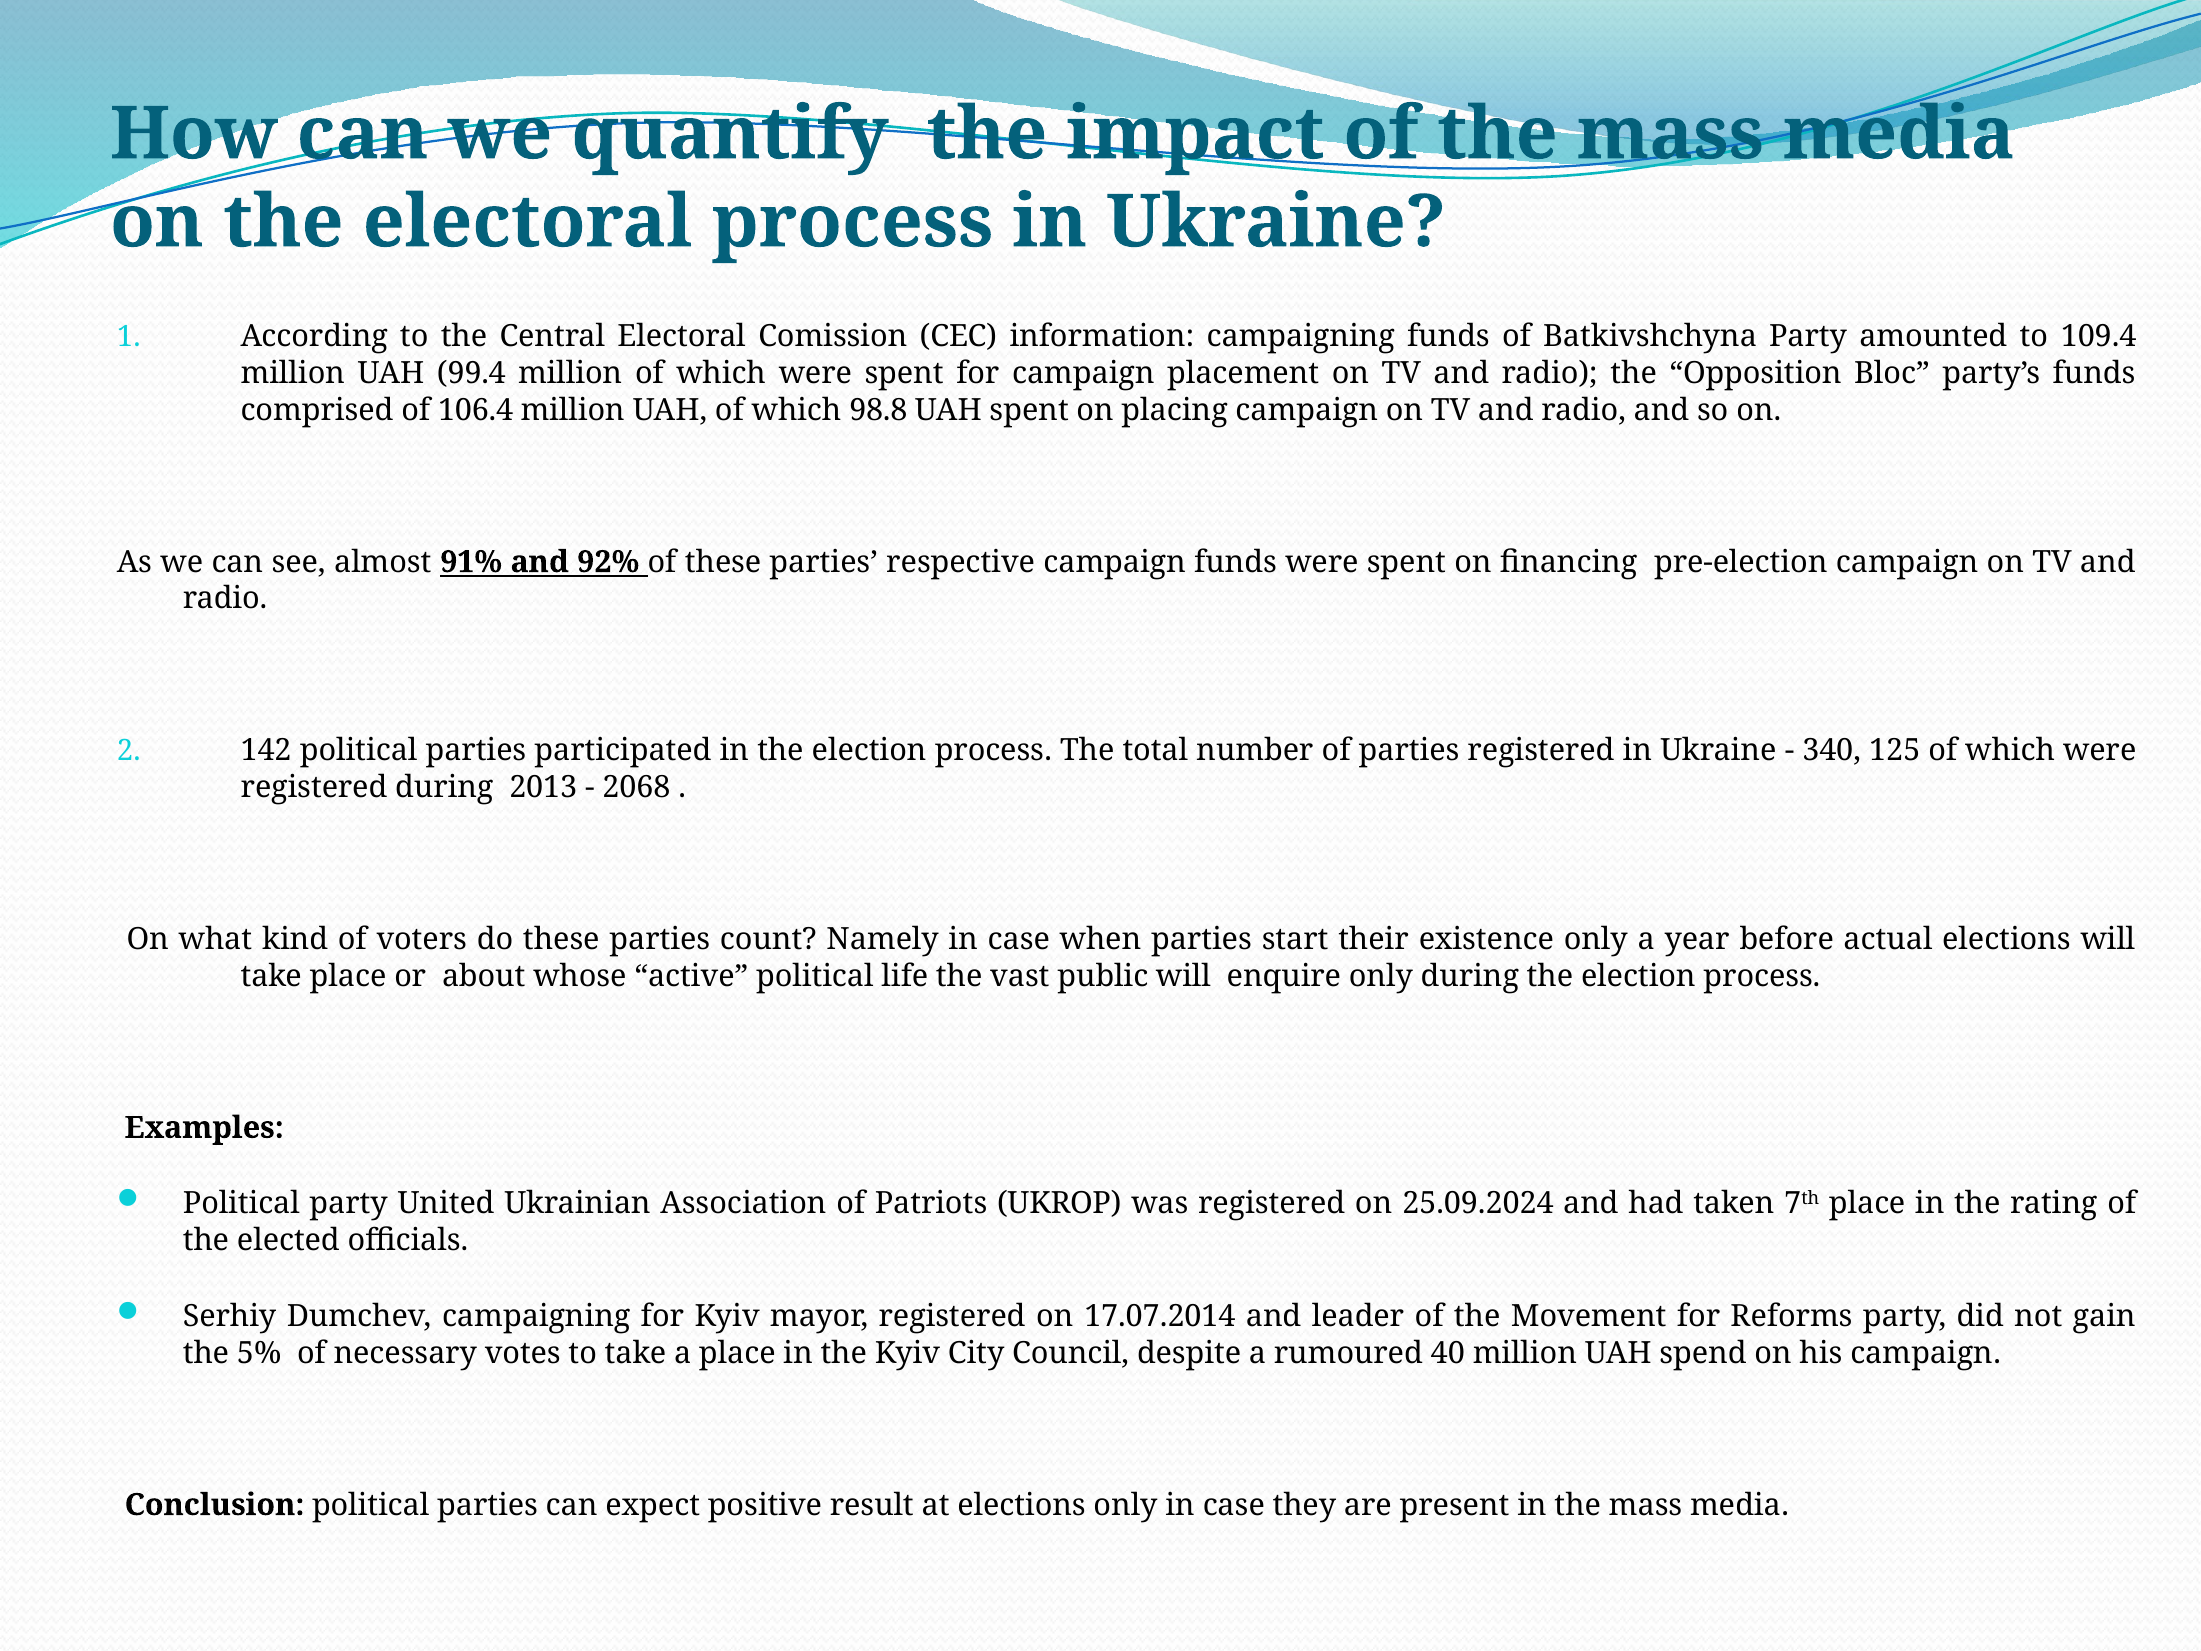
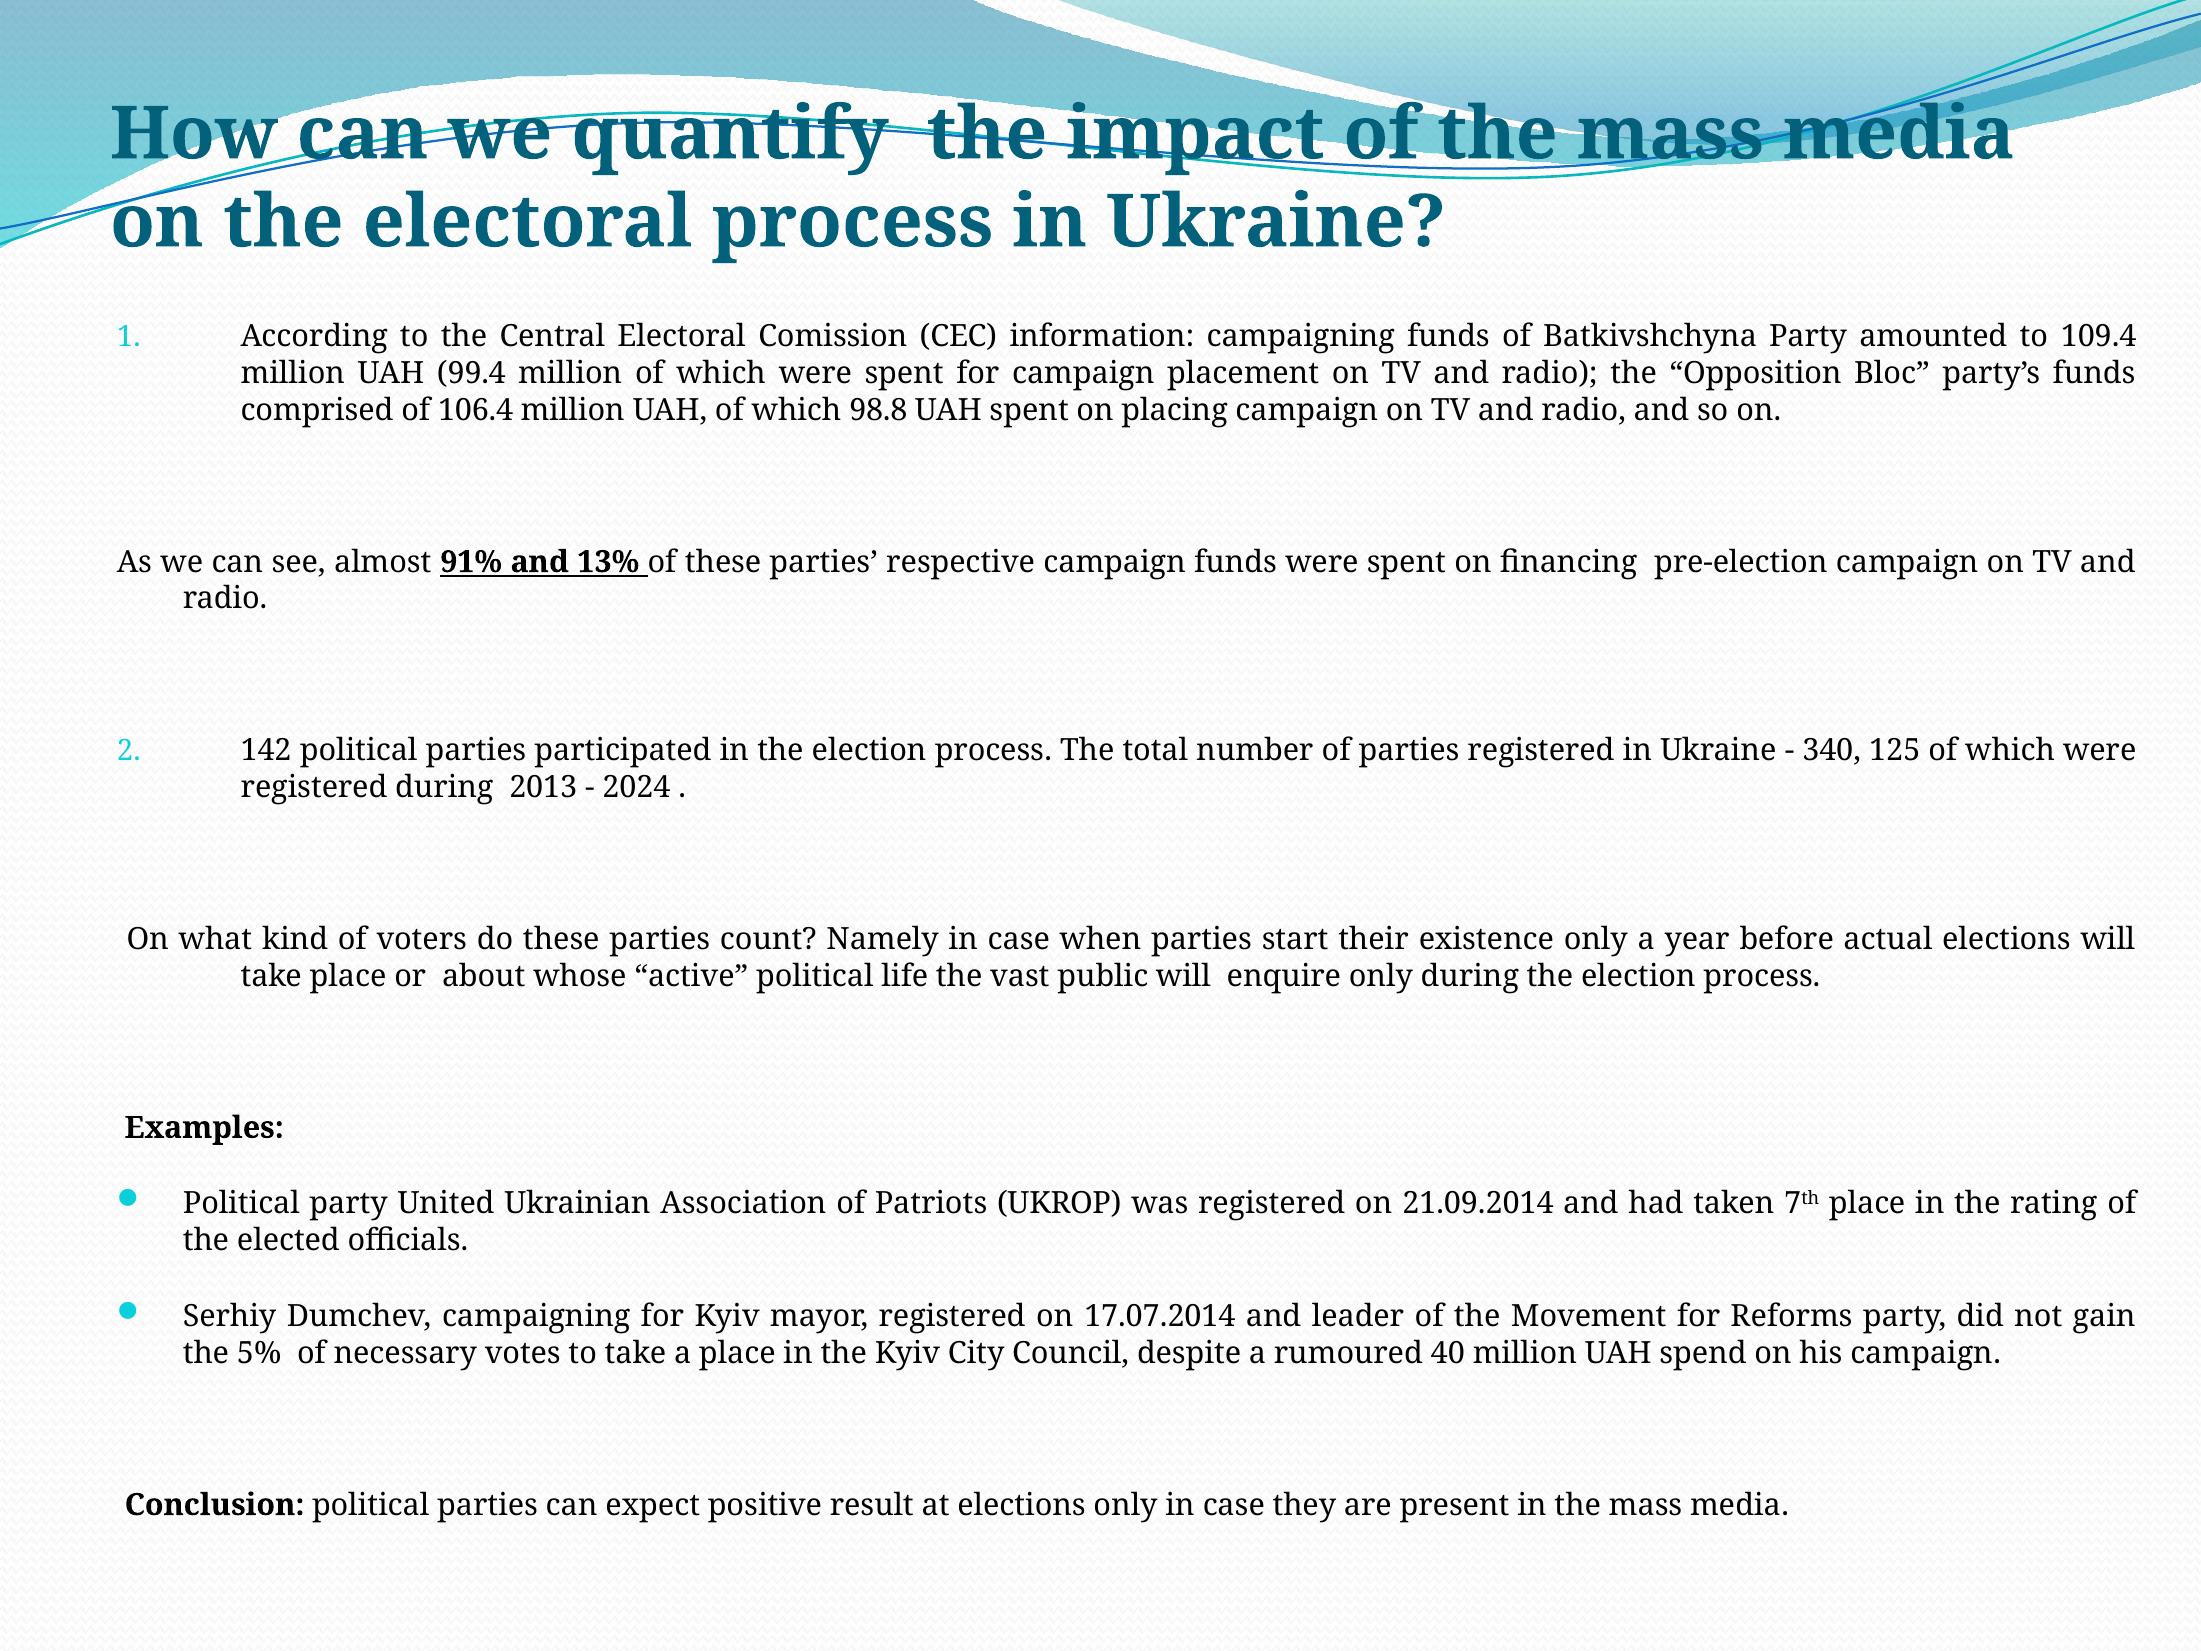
92%: 92% -> 13%
2068: 2068 -> 2024
25.09.2024: 25.09.2024 -> 21.09.2014
